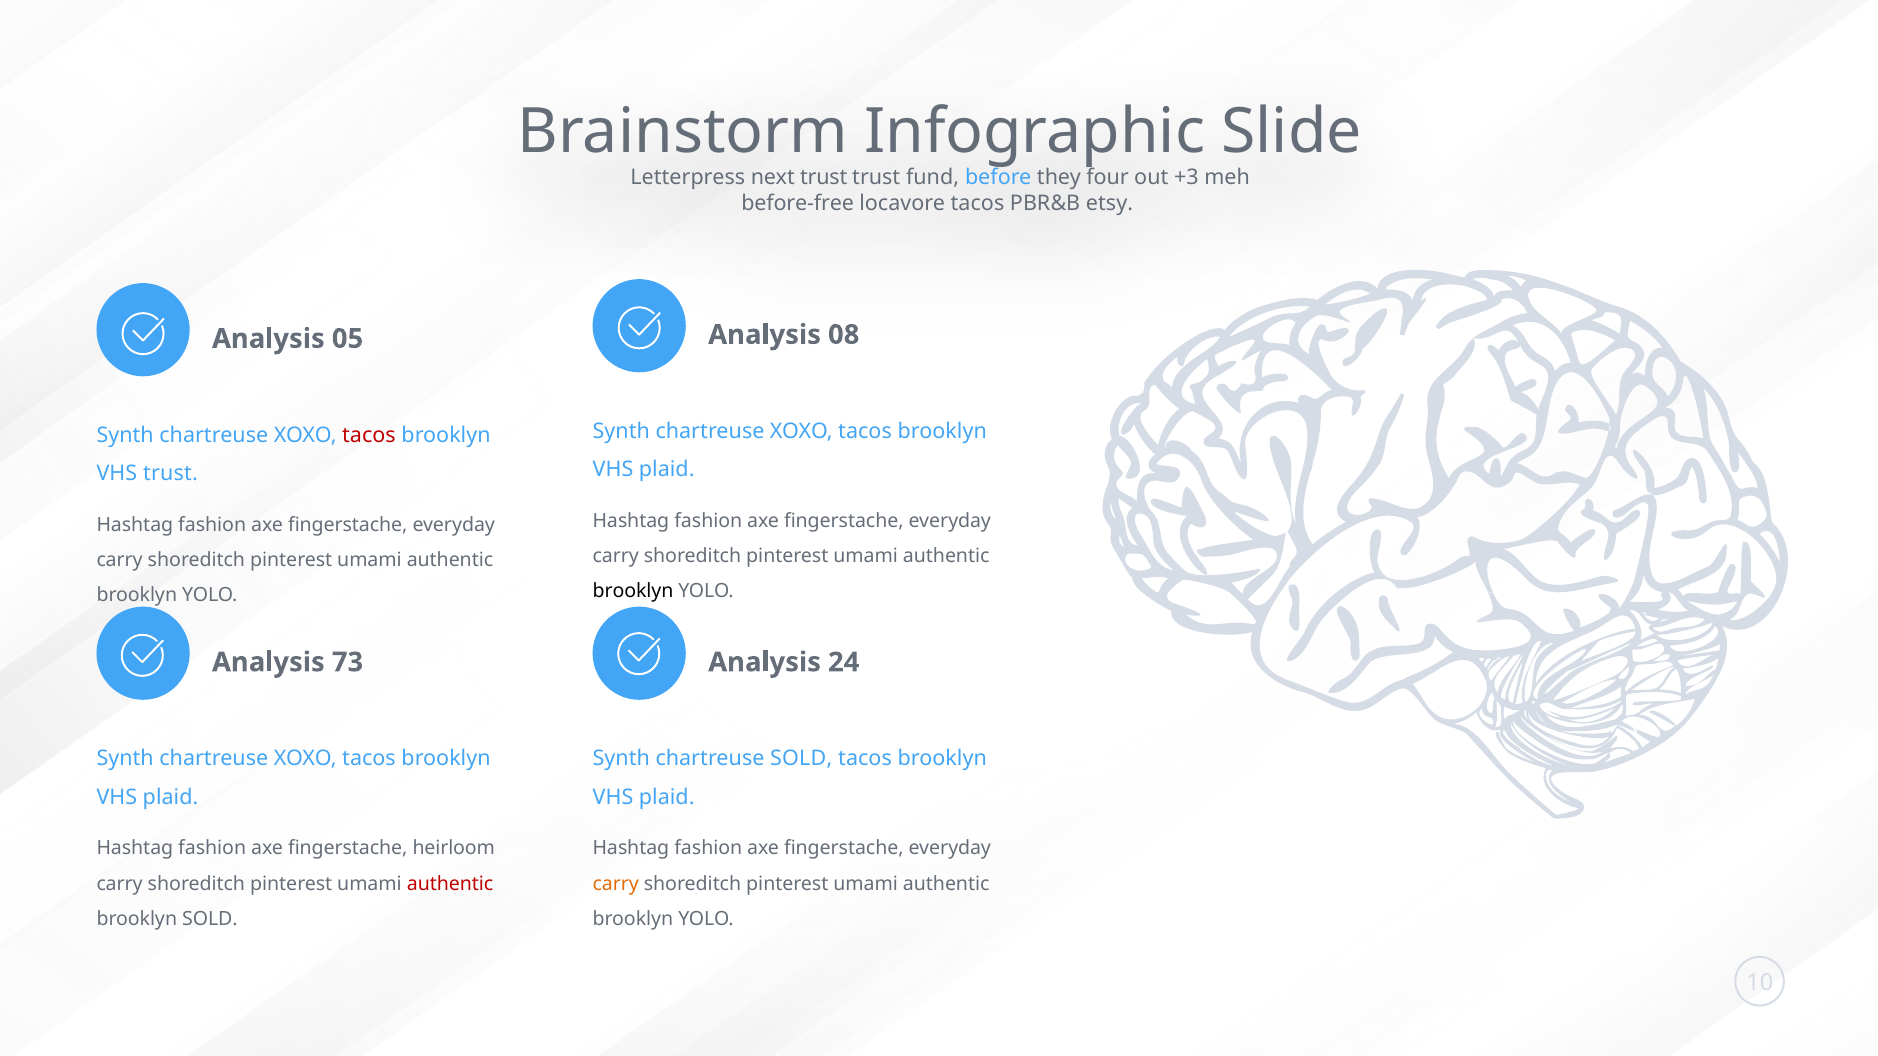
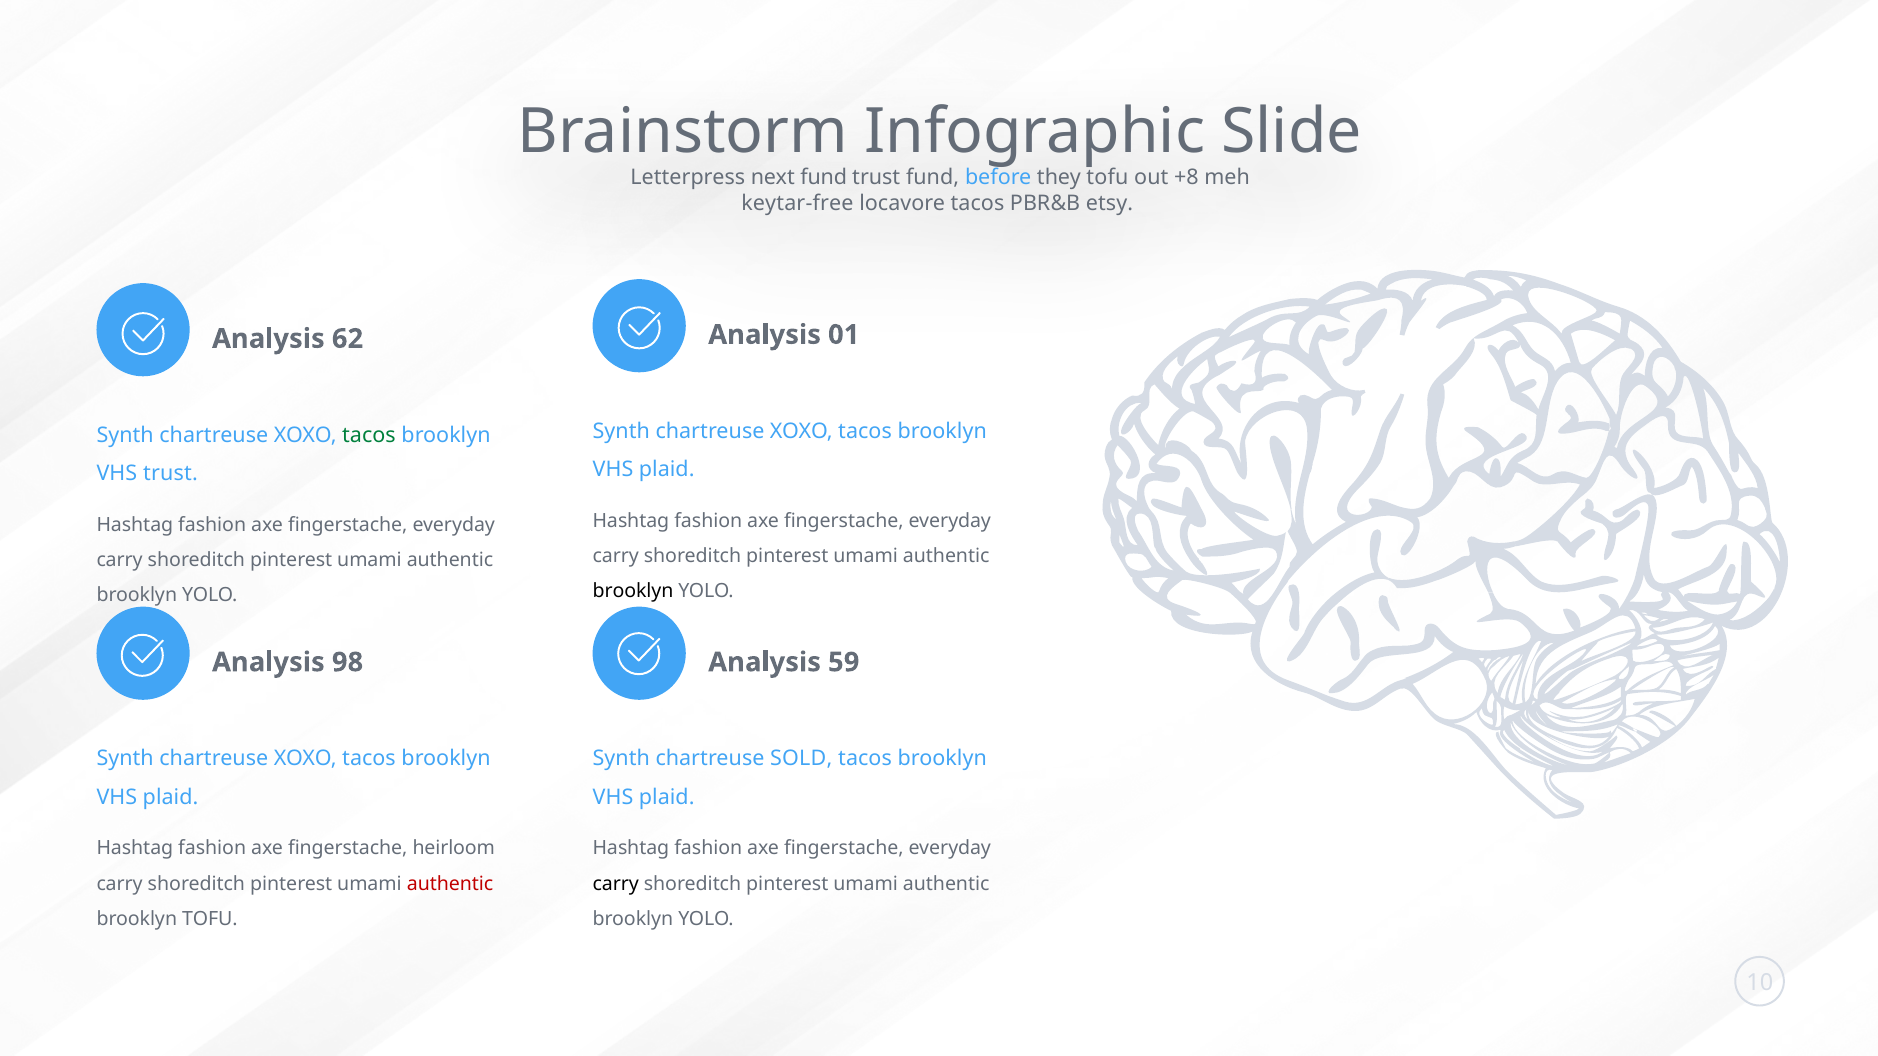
next trust: trust -> fund
they four: four -> tofu
+3: +3 -> +8
before-free: before-free -> keytar-free
08: 08 -> 01
05: 05 -> 62
tacos at (369, 435) colour: red -> green
73: 73 -> 98
24: 24 -> 59
carry at (616, 884) colour: orange -> black
brooklyn SOLD: SOLD -> TOFU
